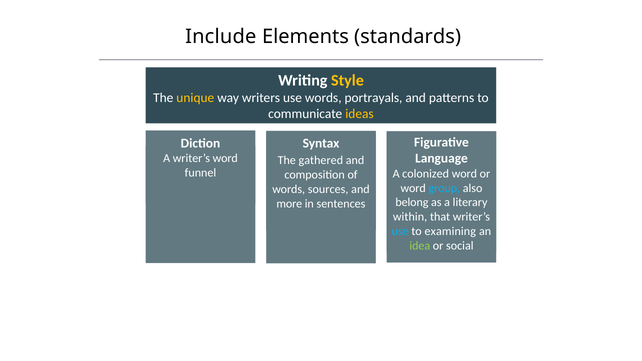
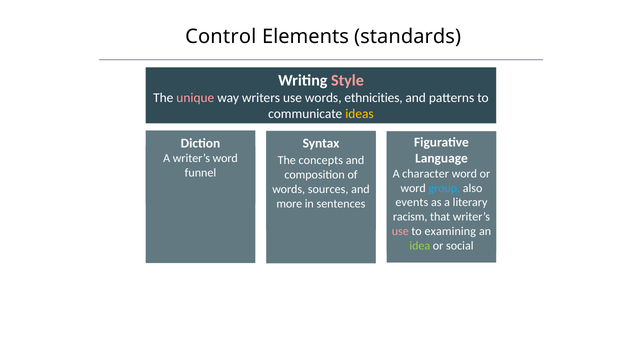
Include: Include -> Control
Style colour: yellow -> pink
unique colour: yellow -> pink
portrayals: portrayals -> ethnicities
gathered: gathered -> concepts
colonized: colonized -> character
belong: belong -> events
within: within -> racism
use at (400, 231) colour: light blue -> pink
